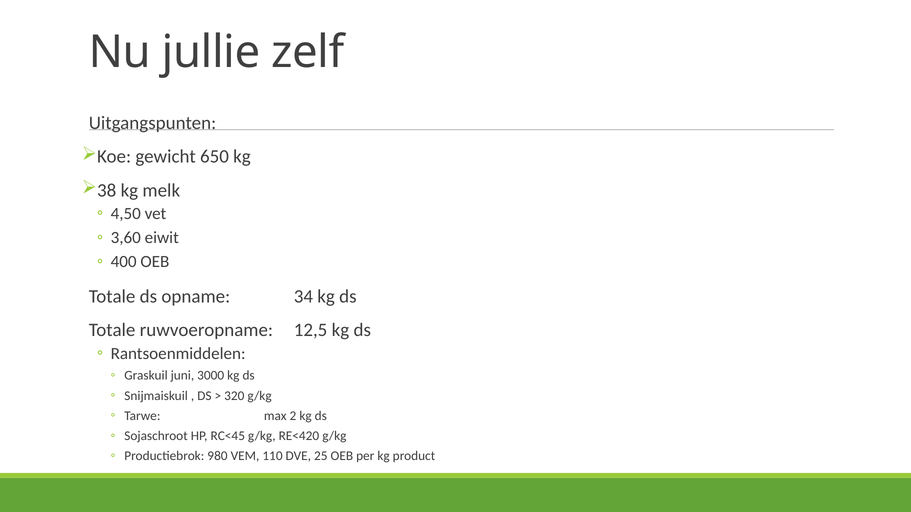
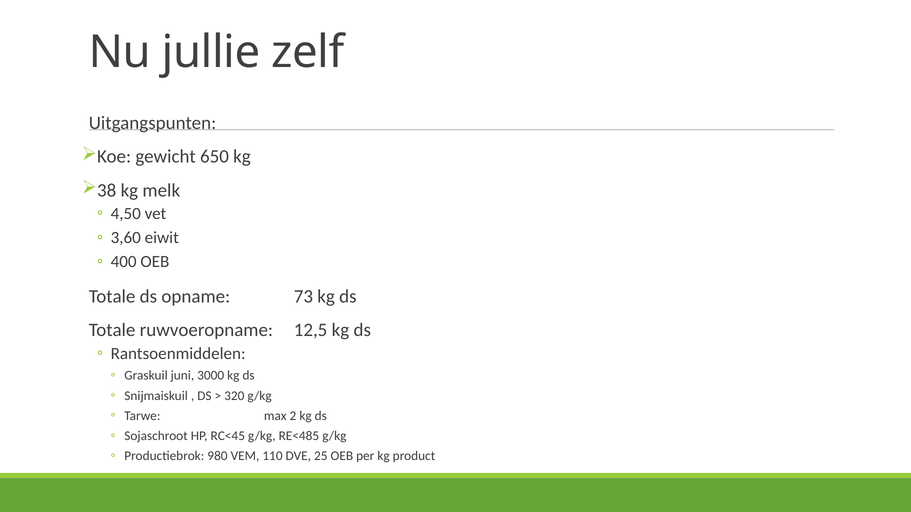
34: 34 -> 73
RE<420: RE<420 -> RE<485
